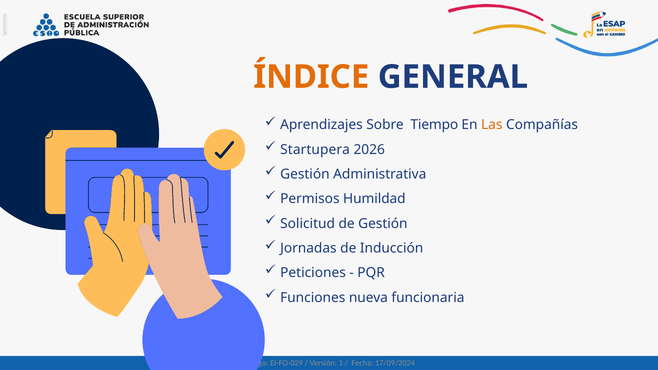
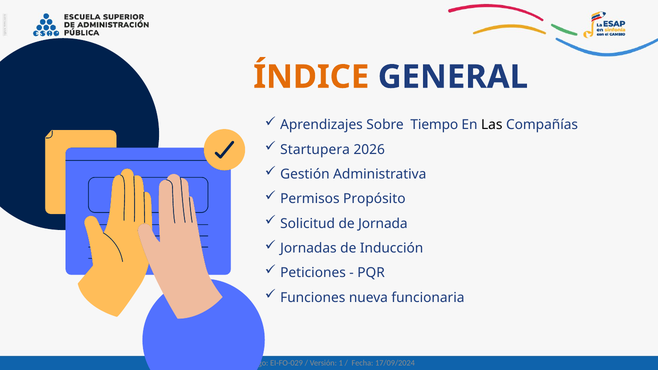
Las colour: orange -> black
Humildad: Humildad -> Propósito
de Gestión: Gestión -> Jornada
